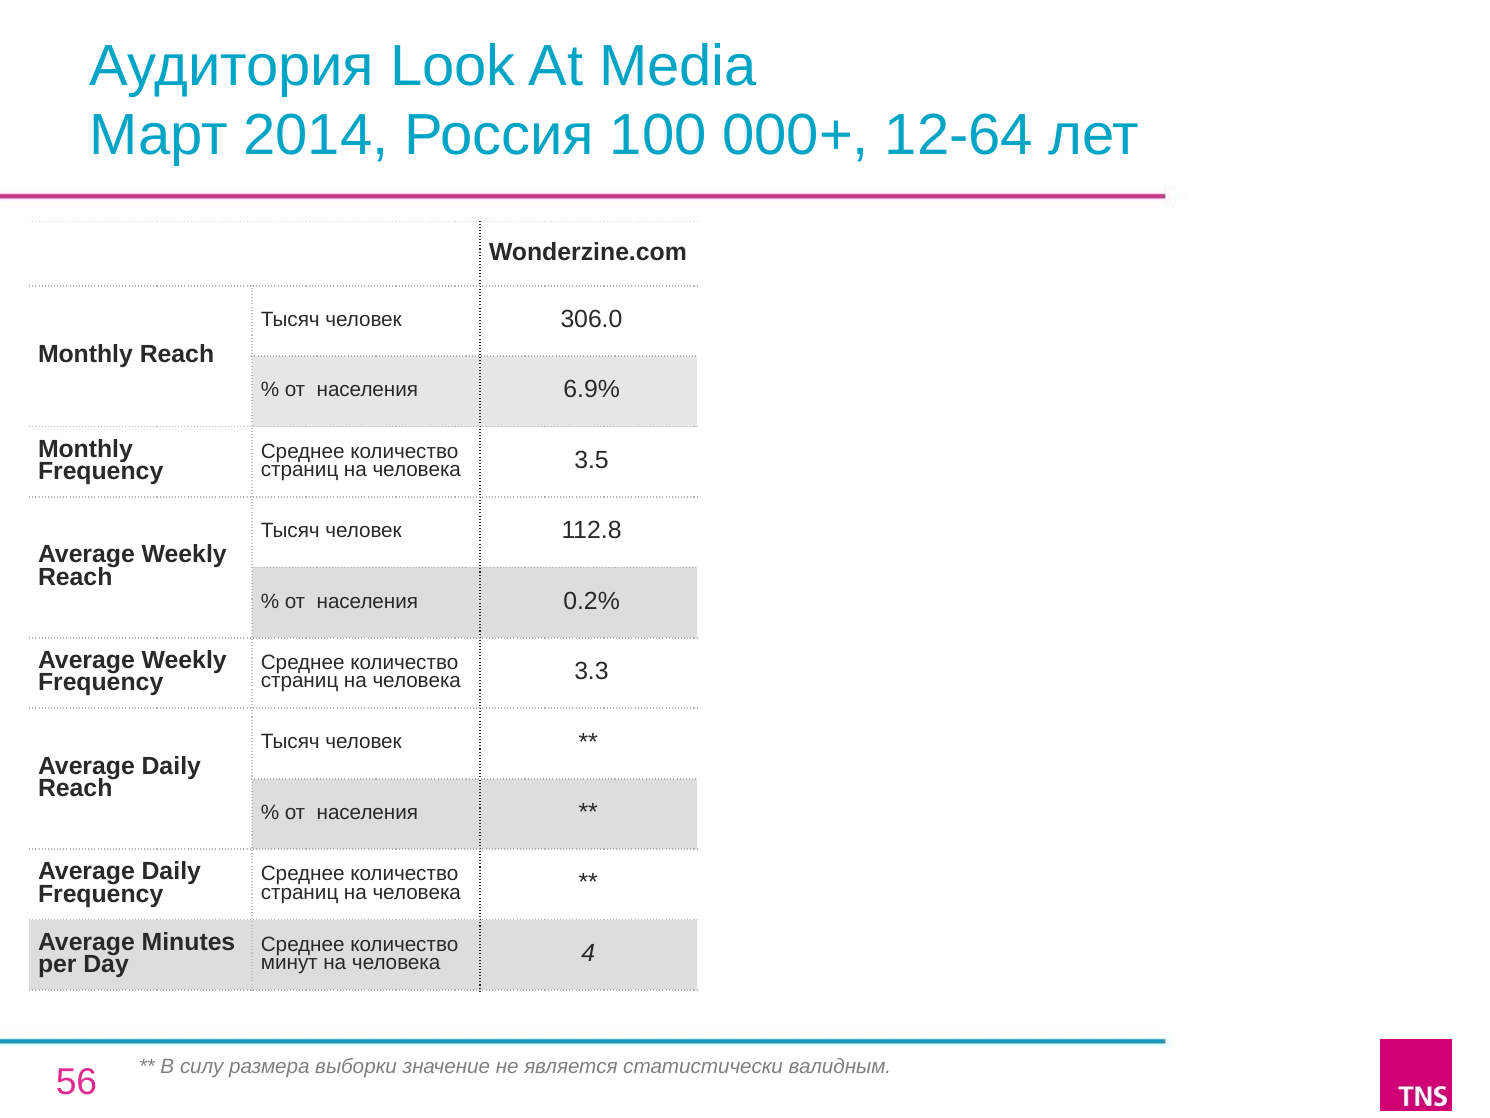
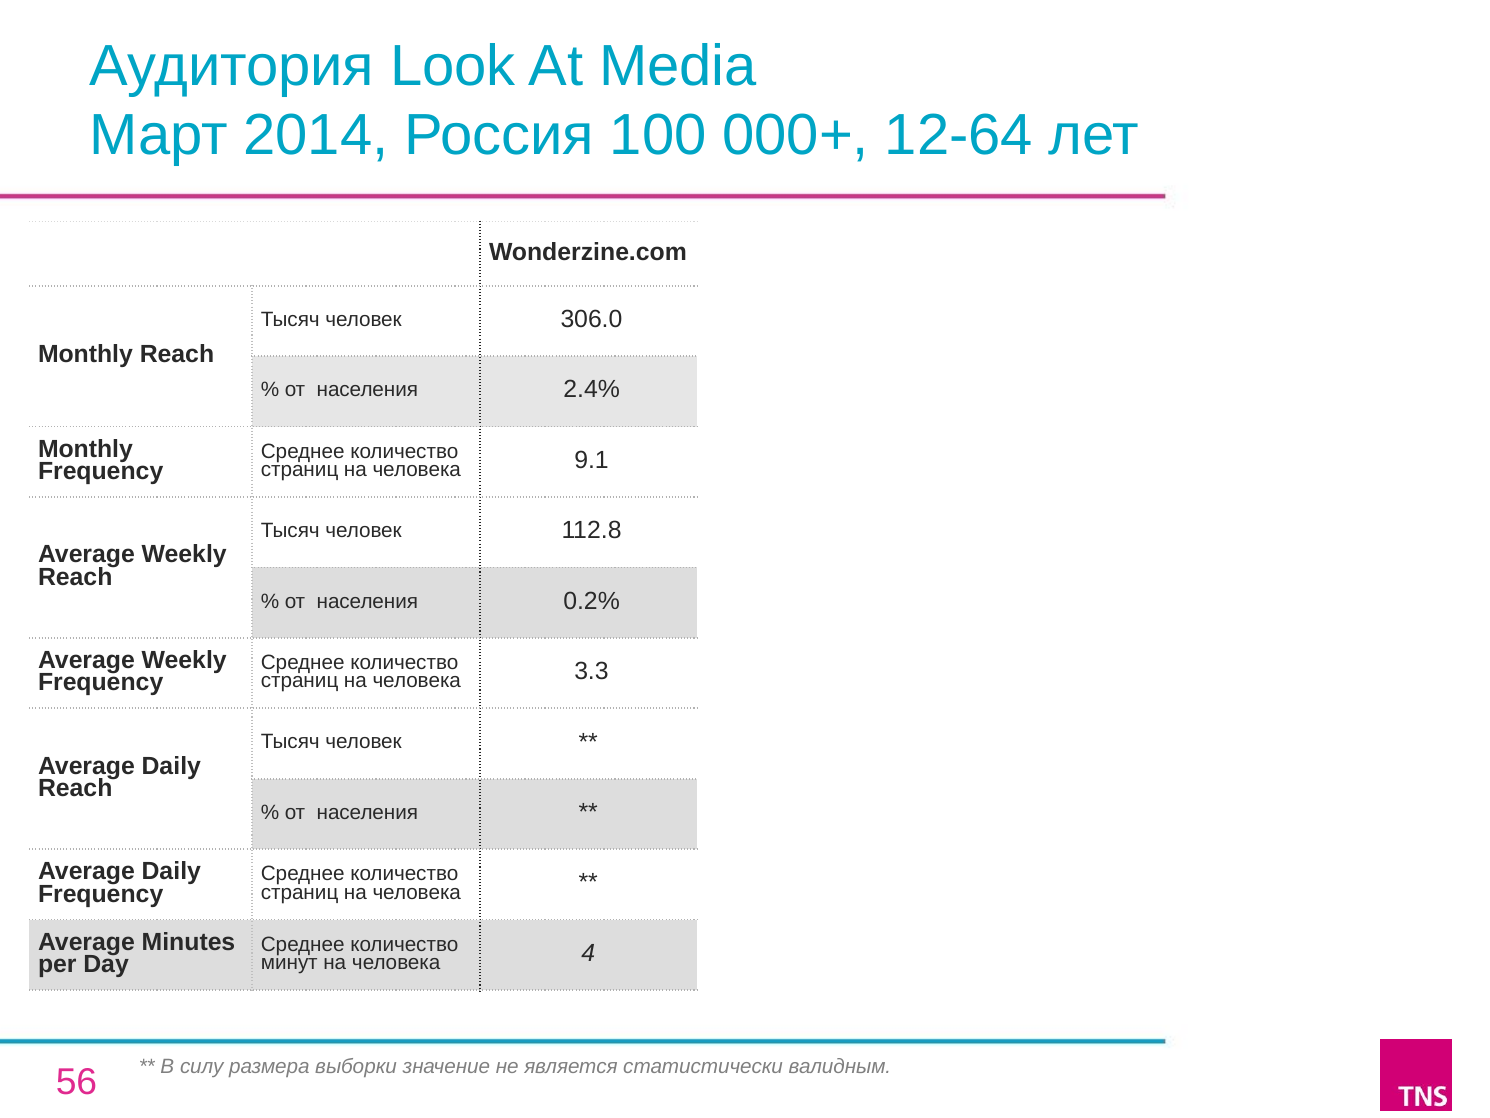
6.9%: 6.9% -> 2.4%
3.5: 3.5 -> 9.1
